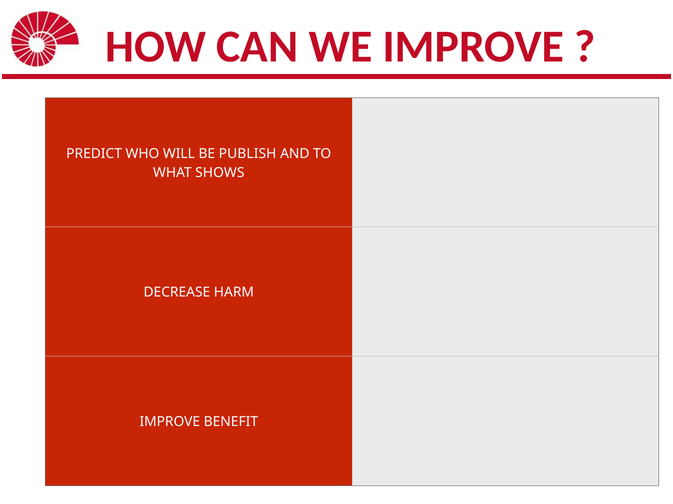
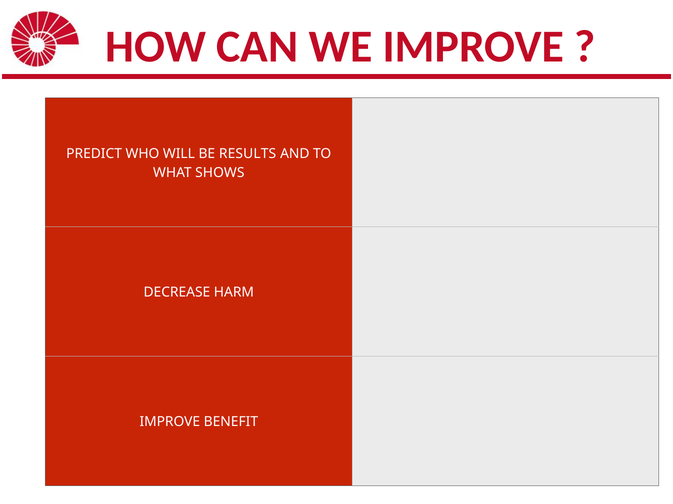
PUBLISH: PUBLISH -> RESULTS
